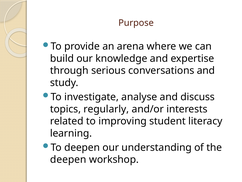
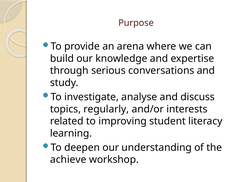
deepen at (68, 159): deepen -> achieve
